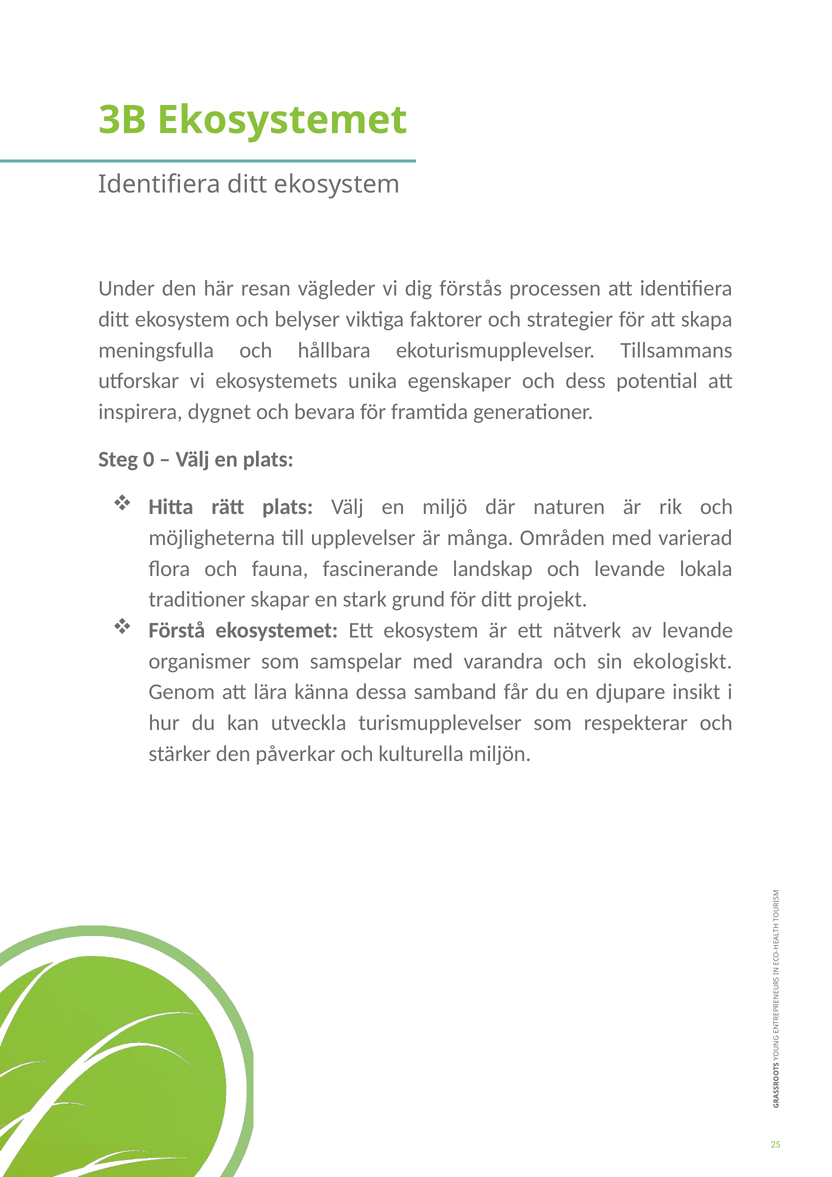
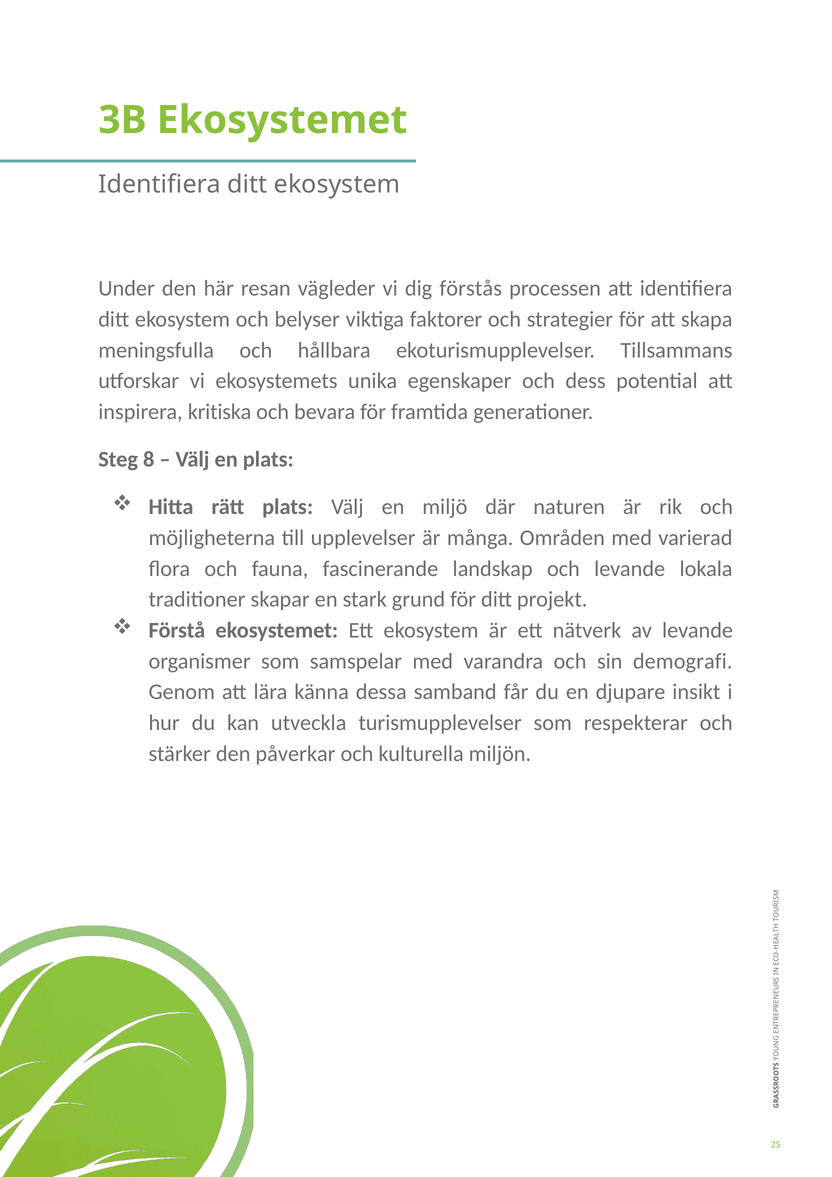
dygnet: dygnet -> kritiska
0: 0 -> 8
ekologiskt: ekologiskt -> demografi
